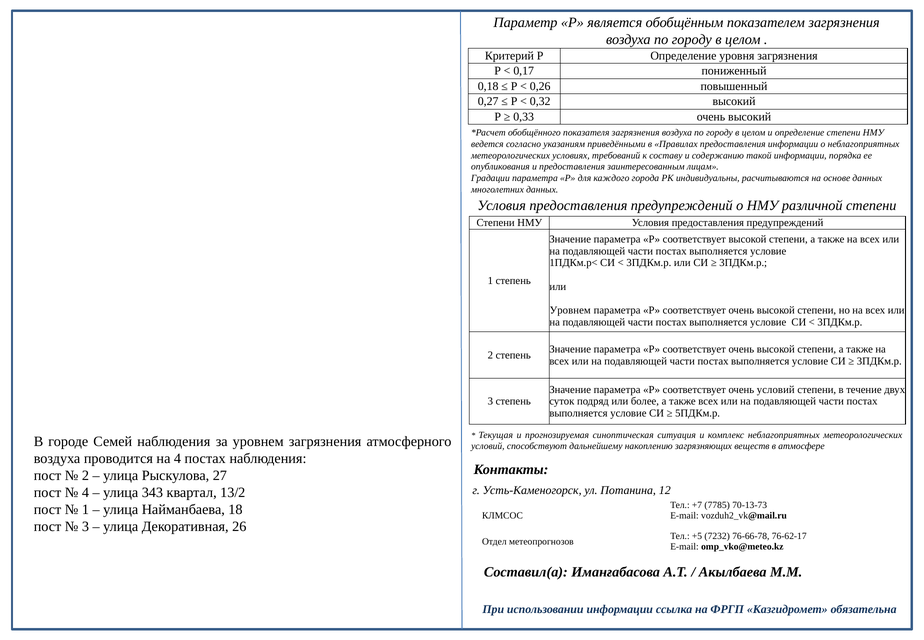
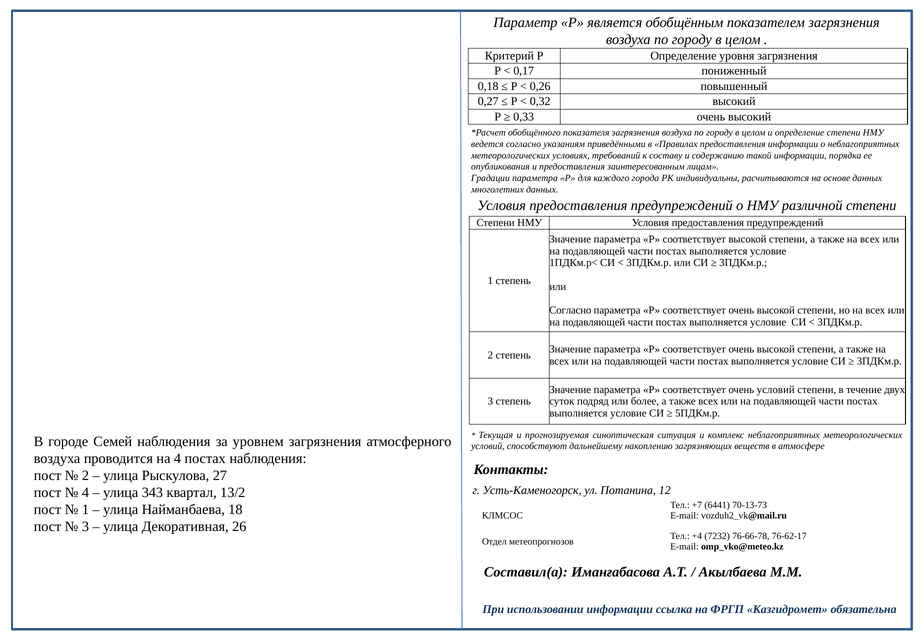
Уровнем at (570, 310): Уровнем -> Согласно
7785: 7785 -> 6441
+5: +5 -> +4
